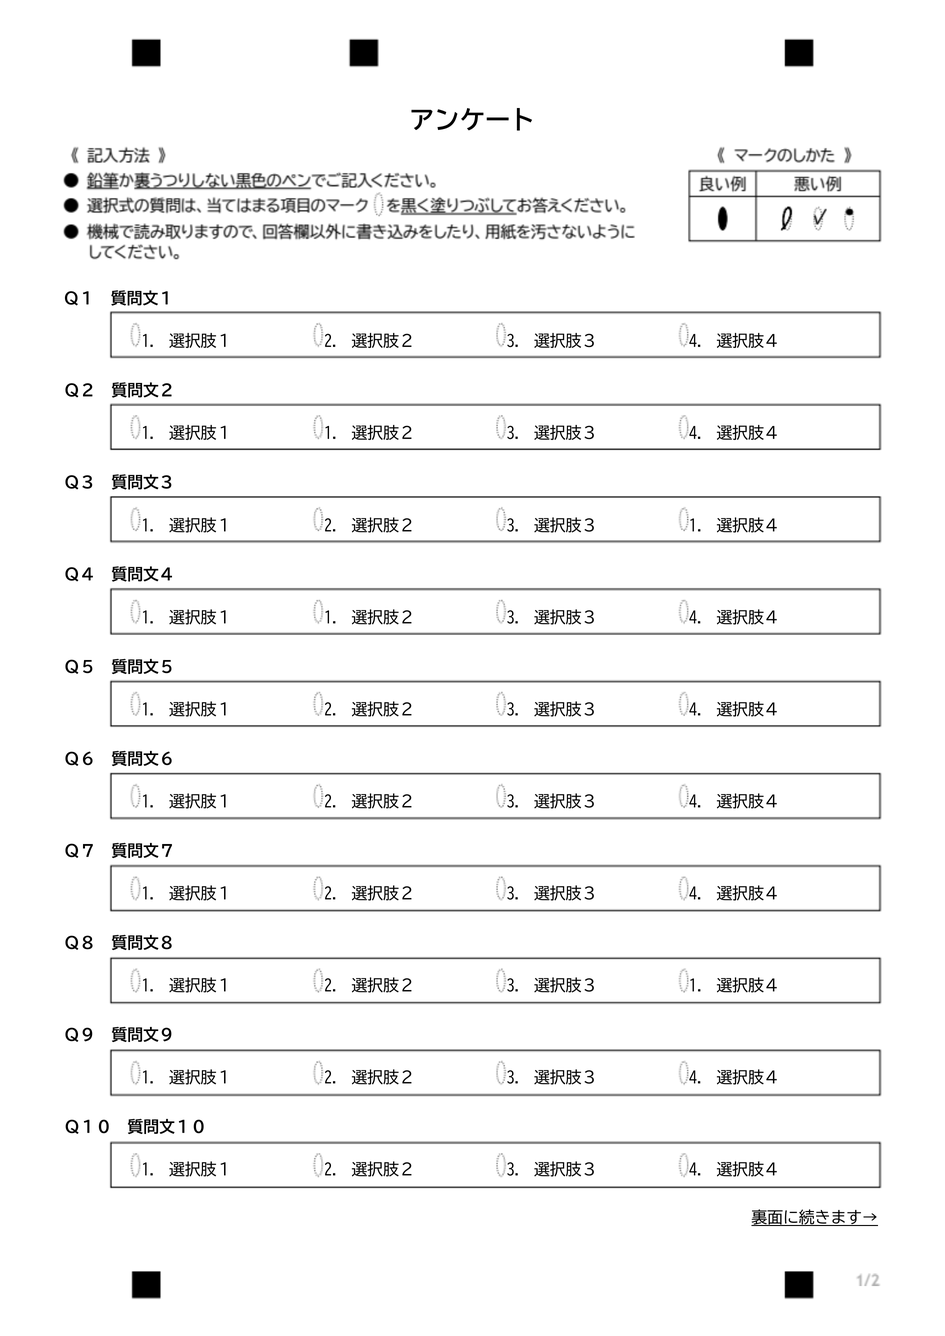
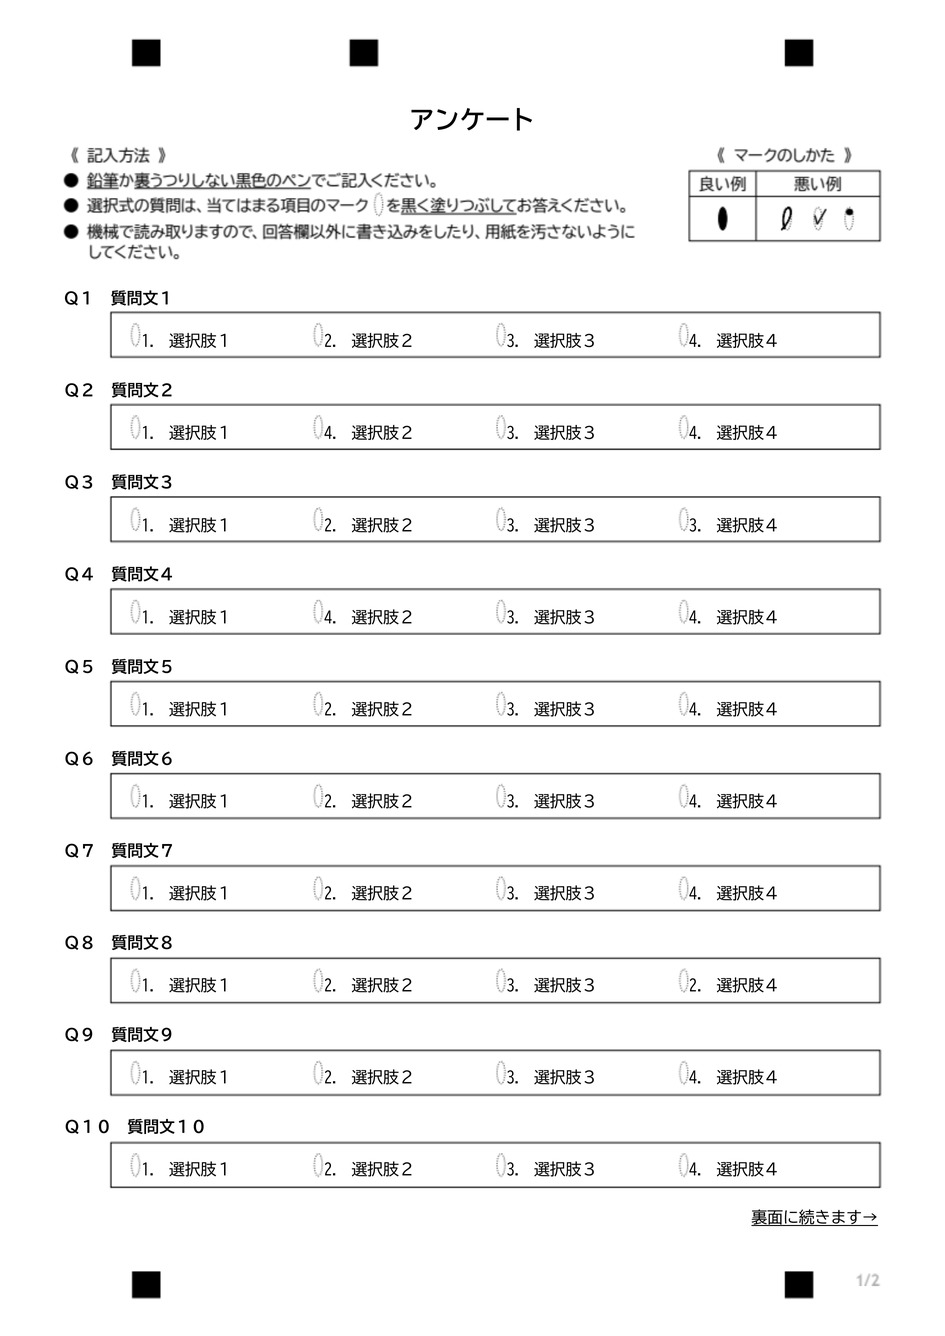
1 at (332, 434): 1 -> 4
1 at (697, 526): 1 -> 3
1 at (332, 618): 1 -> 4
1 at (697, 986): 1 -> 2
